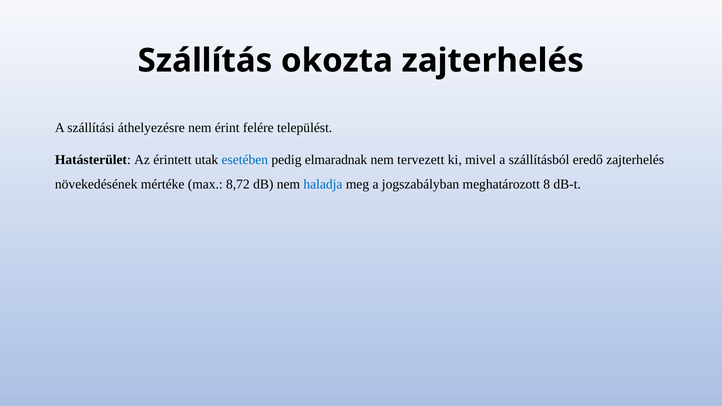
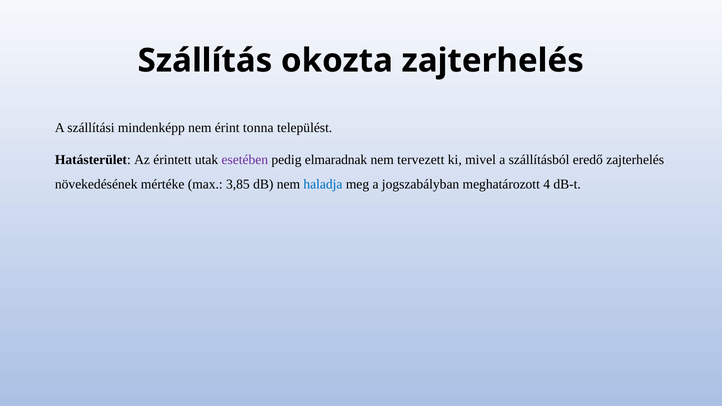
áthelyezésre: áthelyezésre -> mindenképp
felére: felére -> tonna
esetében colour: blue -> purple
8,72: 8,72 -> 3,85
8: 8 -> 4
